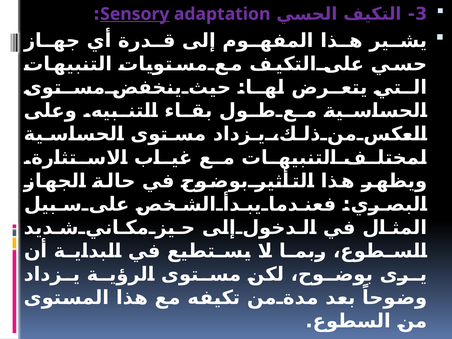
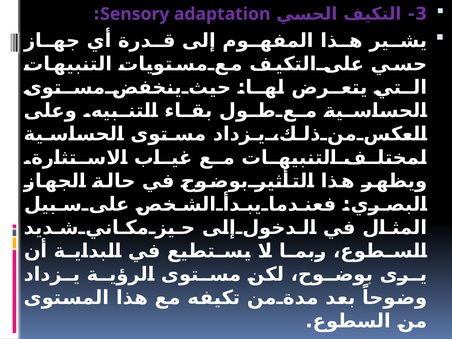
Sensory underline: present -> none
